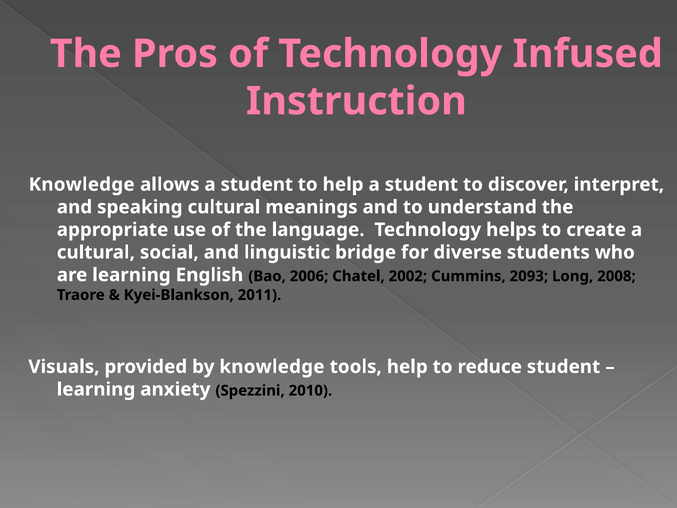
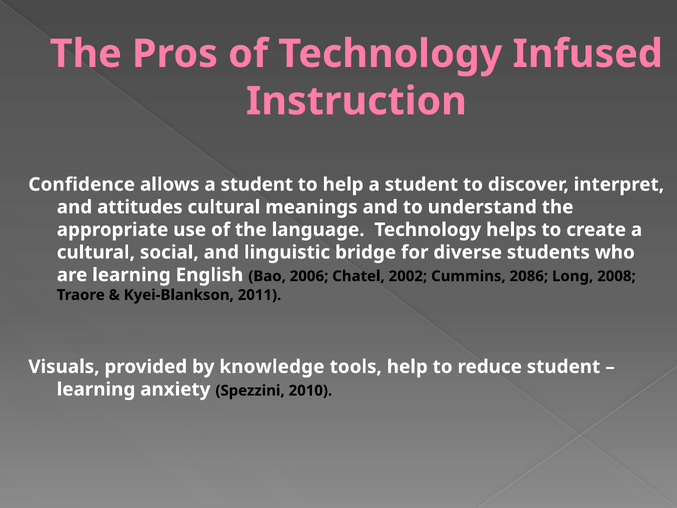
Knowledge at (82, 184): Knowledge -> Confidence
speaking: speaking -> attitudes
2093: 2093 -> 2086
